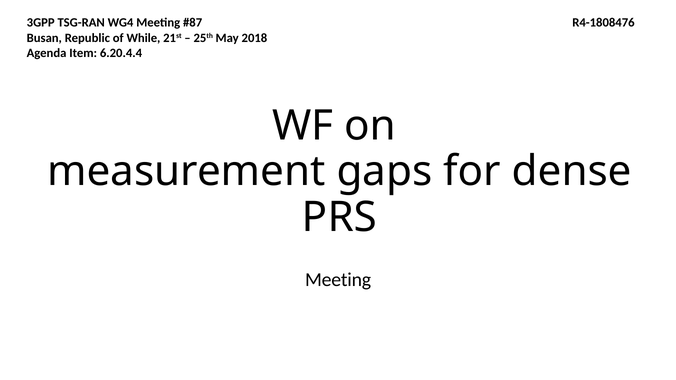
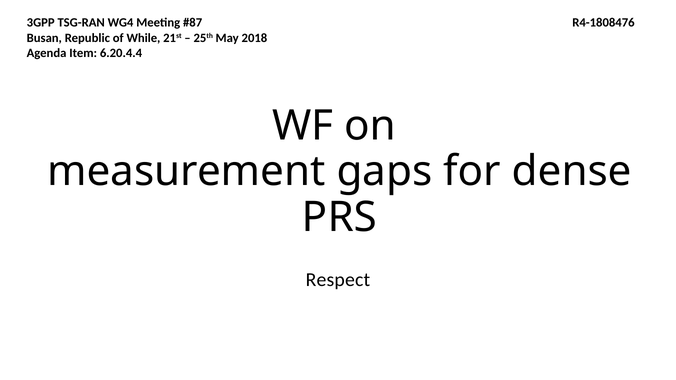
Meeting at (338, 280): Meeting -> Respect
